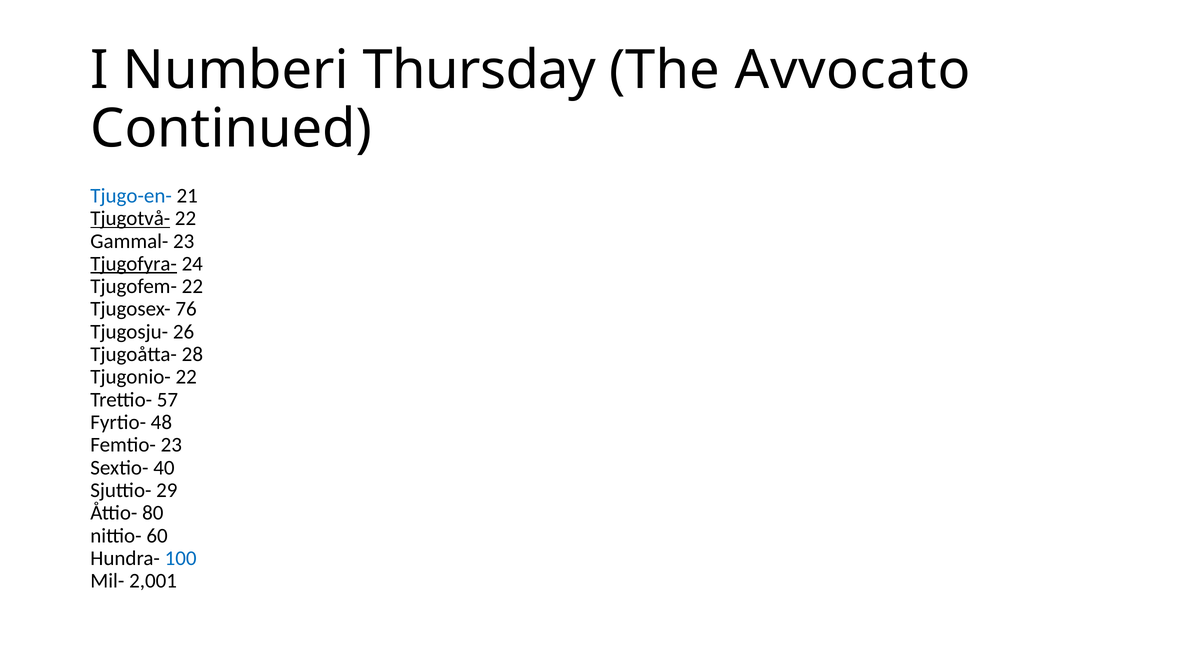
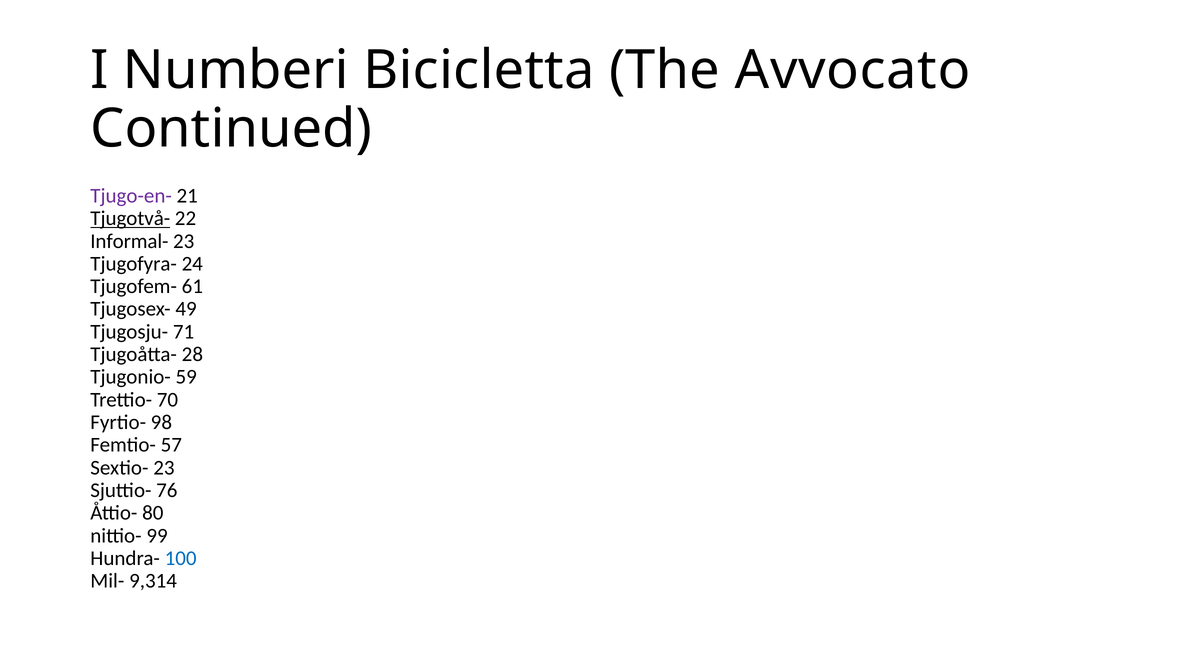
Thursday: Thursday -> Bicicletta
Tjugo-en- colour: blue -> purple
Gammal-: Gammal- -> Informal-
Tjugofyra- underline: present -> none
Tjugofem- 22: 22 -> 61
76: 76 -> 49
26: 26 -> 71
Tjugonio- 22: 22 -> 59
57: 57 -> 70
48: 48 -> 98
Femtio- 23: 23 -> 57
Sextio- 40: 40 -> 23
29: 29 -> 76
60: 60 -> 99
2,001: 2,001 -> 9,314
